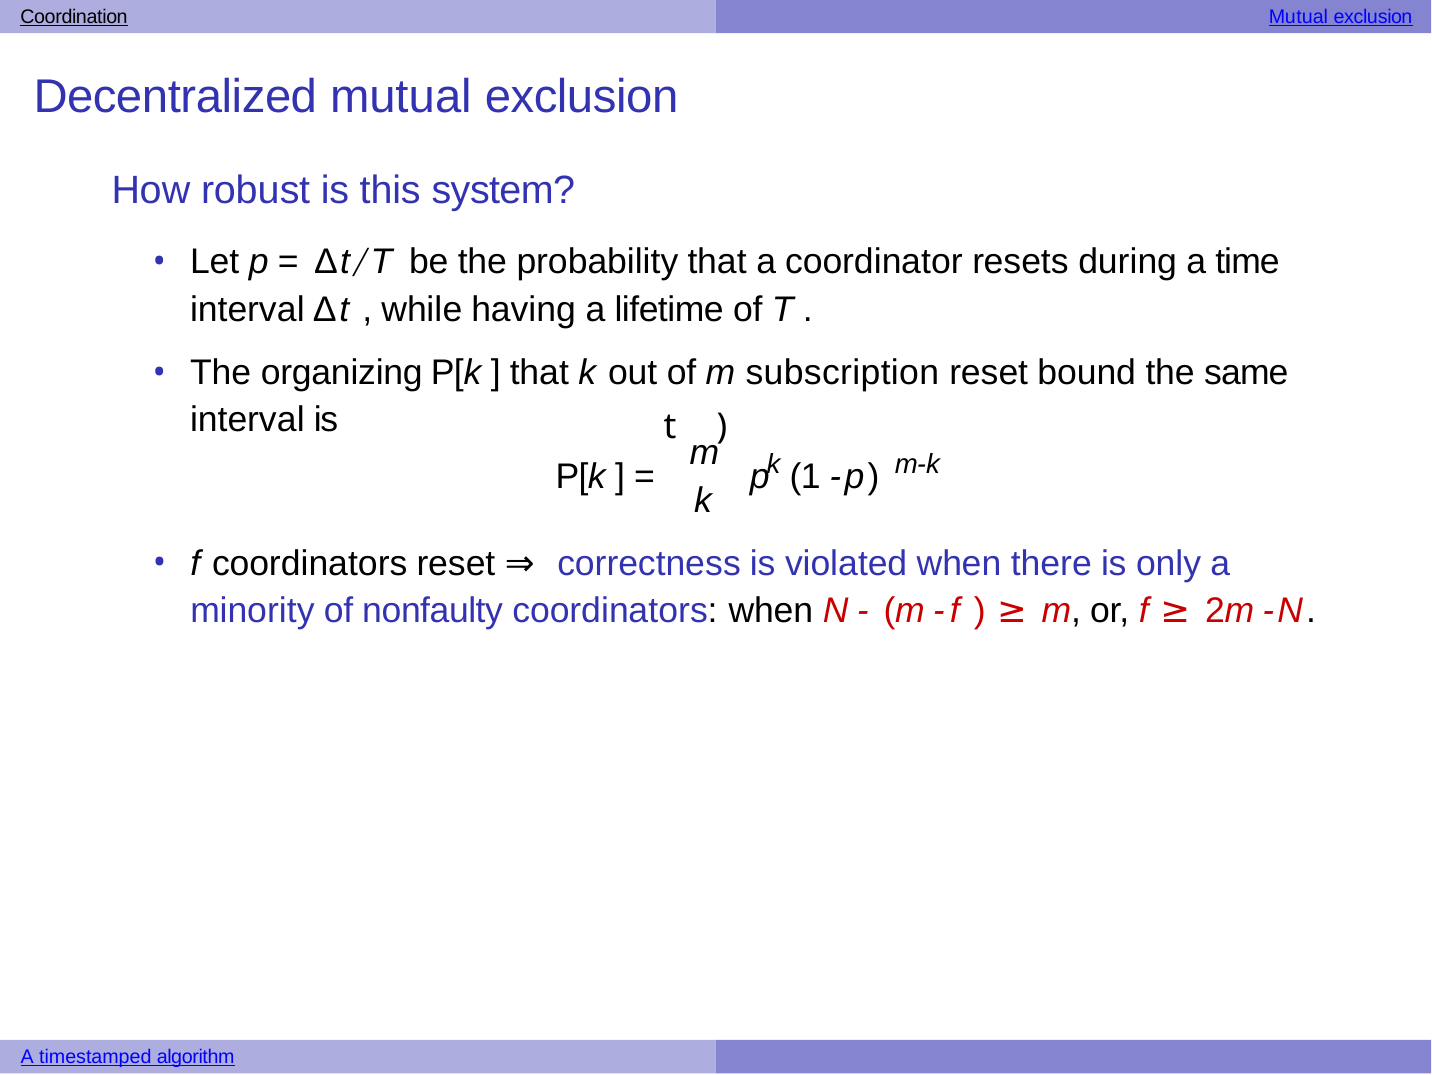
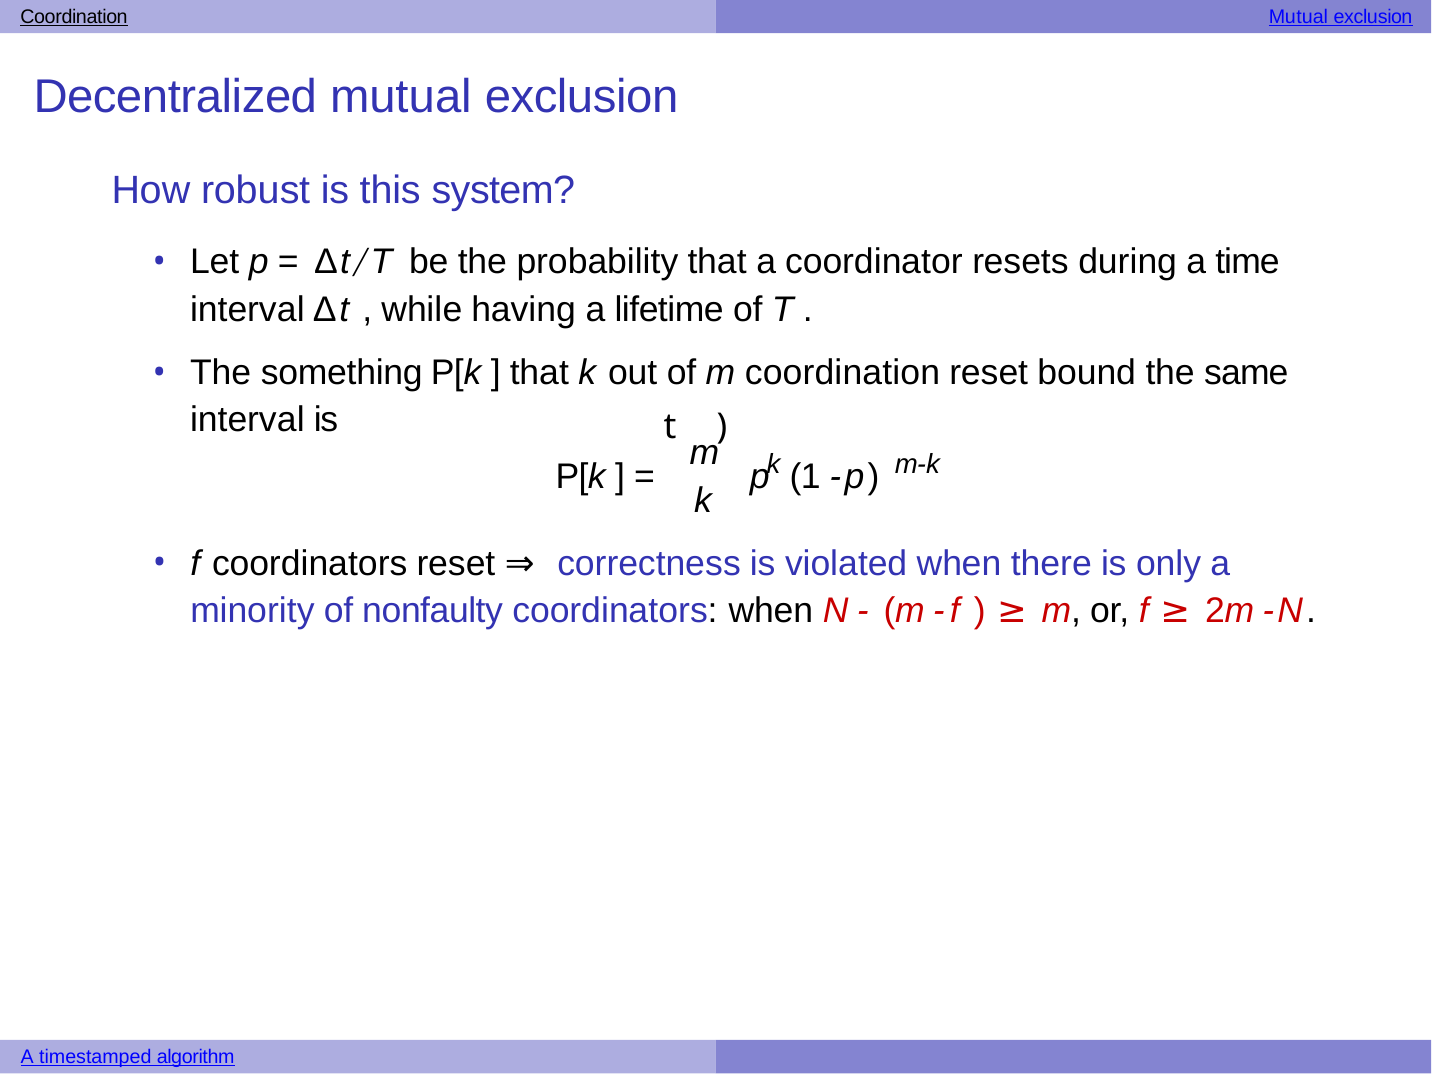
organizing: organizing -> something
m subscription: subscription -> coordination
